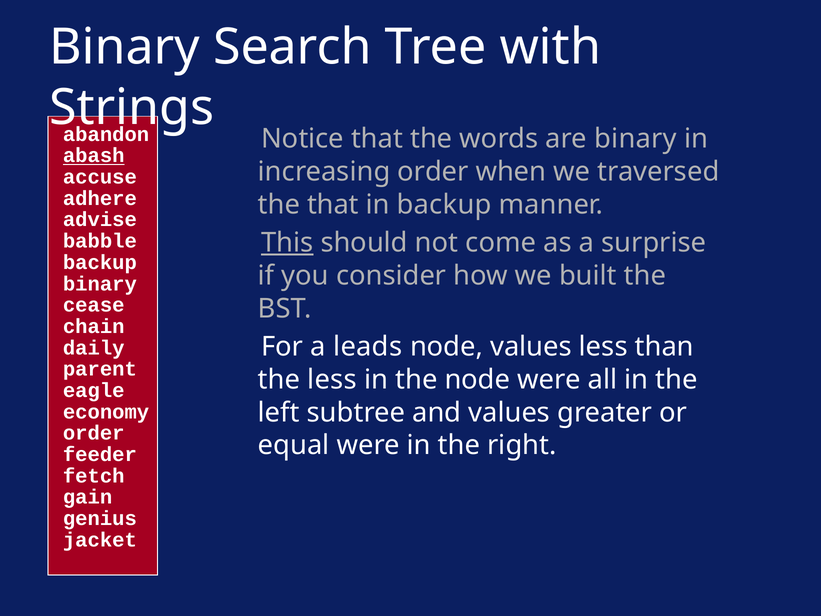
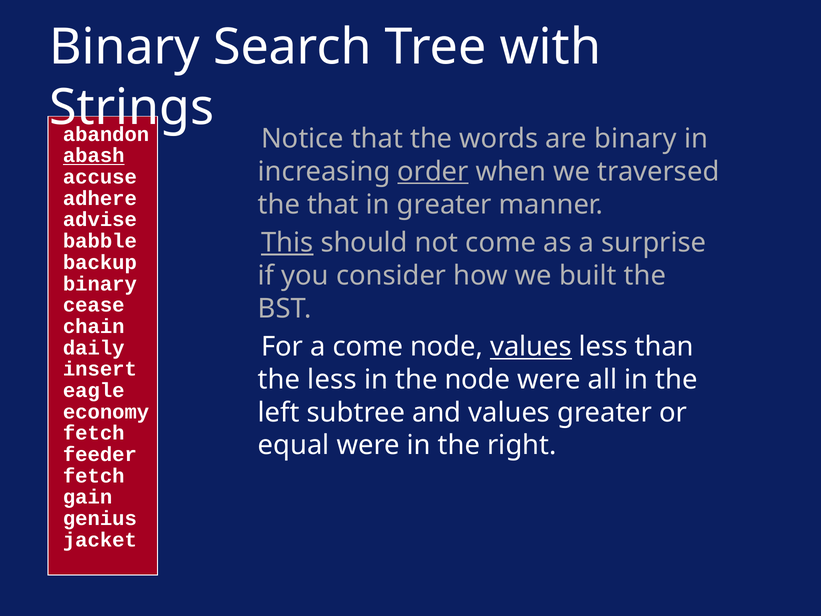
order at (433, 172) underline: none -> present
in backup: backup -> greater
a leads: leads -> come
values at (531, 347) underline: none -> present
parent: parent -> insert
order at (94, 433): order -> fetch
